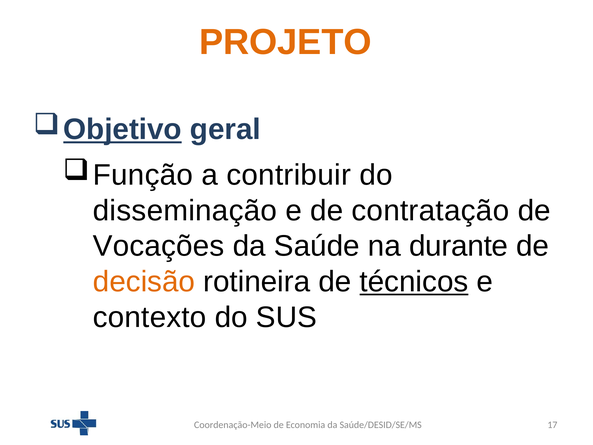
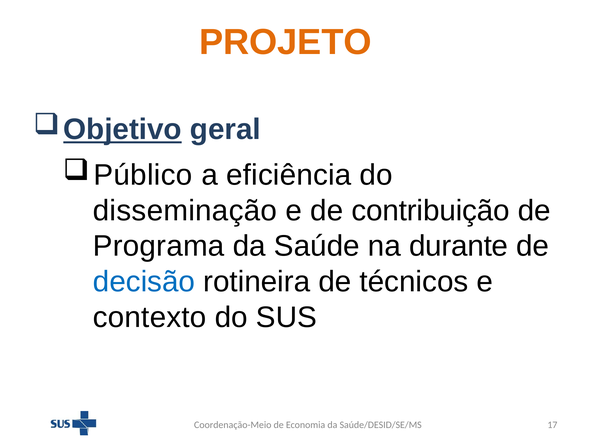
Função: Função -> Público
contribuir: contribuir -> eficiência
contratação: contratação -> contribuição
Vocações: Vocações -> Programa
decisão colour: orange -> blue
técnicos underline: present -> none
